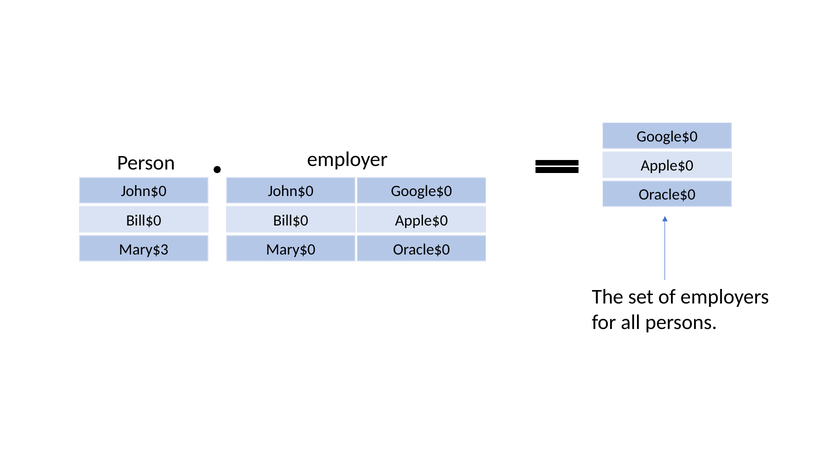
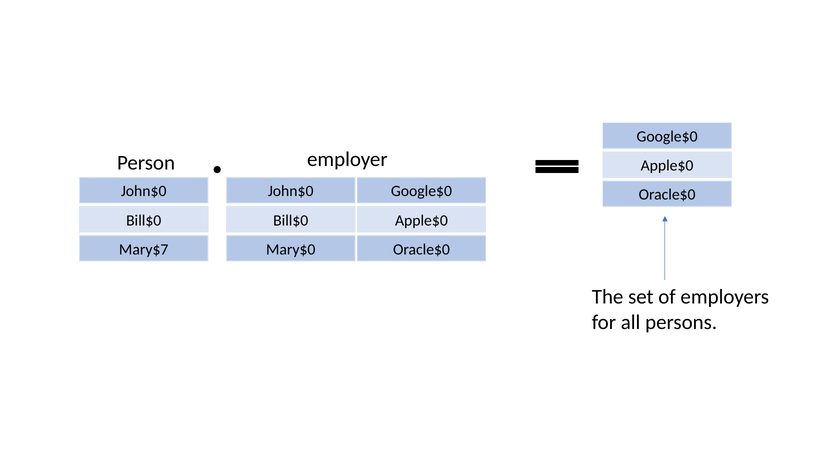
Mary$3: Mary$3 -> Mary$7
